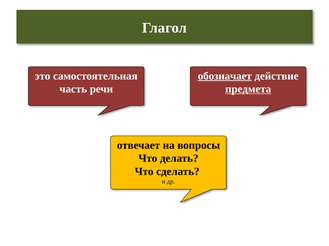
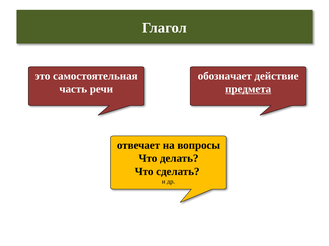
обозначает underline: present -> none
